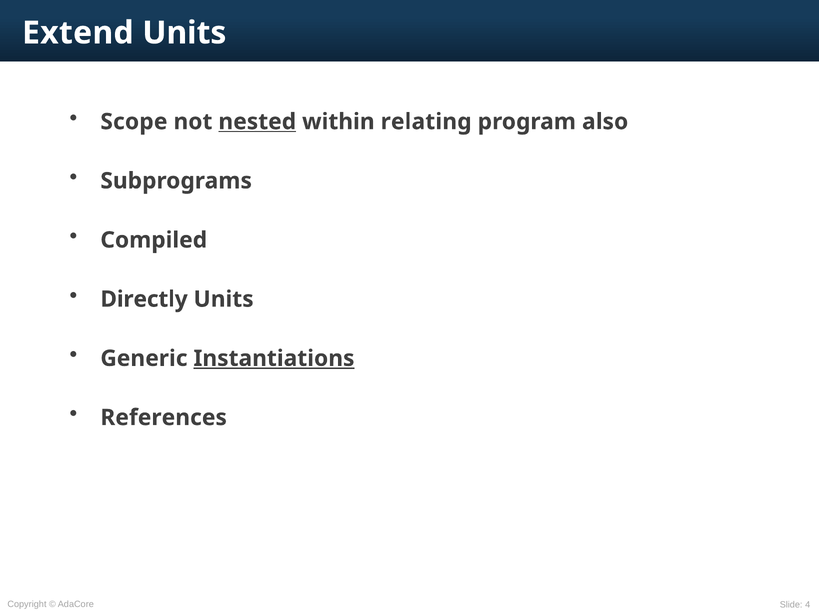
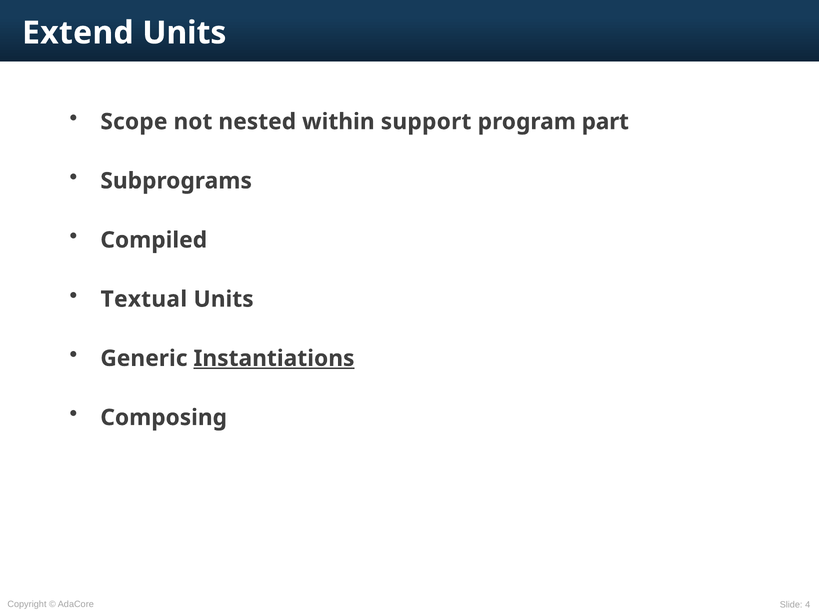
nested underline: present -> none
relating: relating -> support
also: also -> part
Directly: Directly -> Textual
References: References -> Composing
